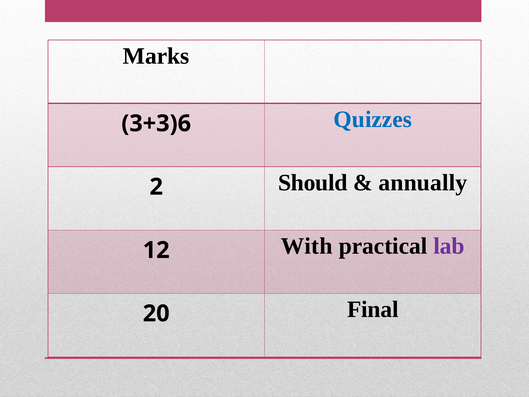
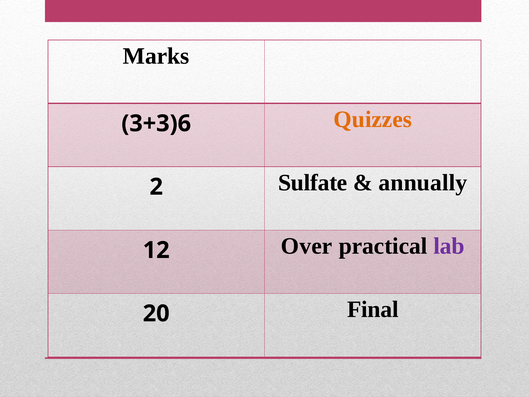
Quizzes colour: blue -> orange
Should: Should -> Sulfate
With: With -> Over
